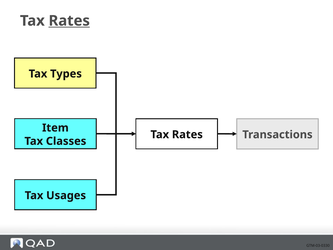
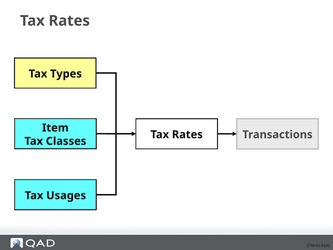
Rates at (69, 21) underline: present -> none
